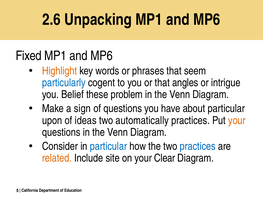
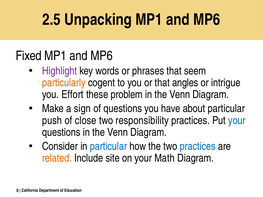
2.6: 2.6 -> 2.5
Highlight colour: orange -> purple
particularly colour: blue -> orange
Belief: Belief -> Effort
upon: upon -> push
ideas: ideas -> close
automatically: automatically -> responsibility
your at (237, 121) colour: orange -> blue
Clear: Clear -> Math
